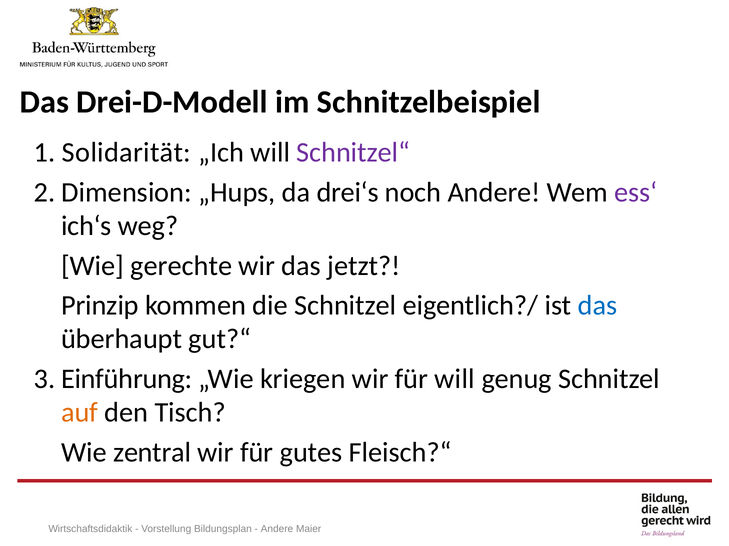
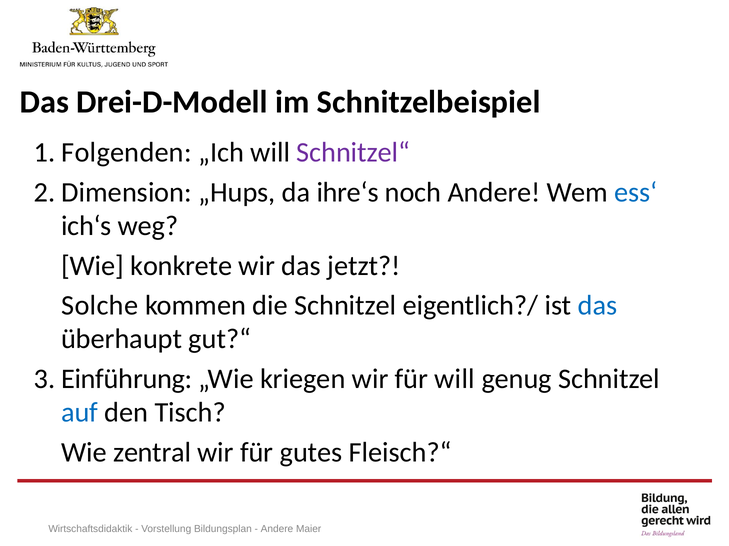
Solidarität: Solidarität -> Folgenden
drei‘s: drei‘s -> ihre‘s
ess‘ colour: purple -> blue
gerechte: gerechte -> konkrete
Prinzip: Prinzip -> Solche
auf colour: orange -> blue
